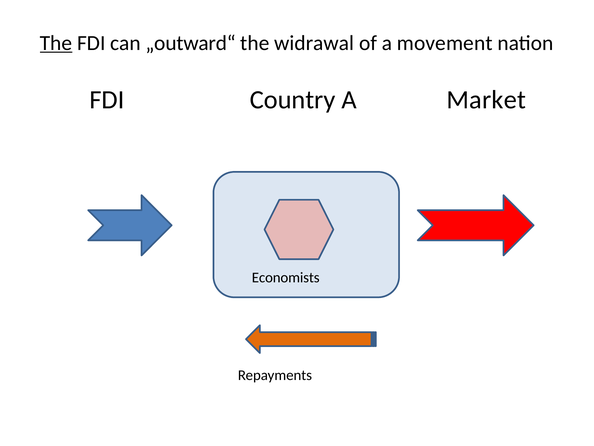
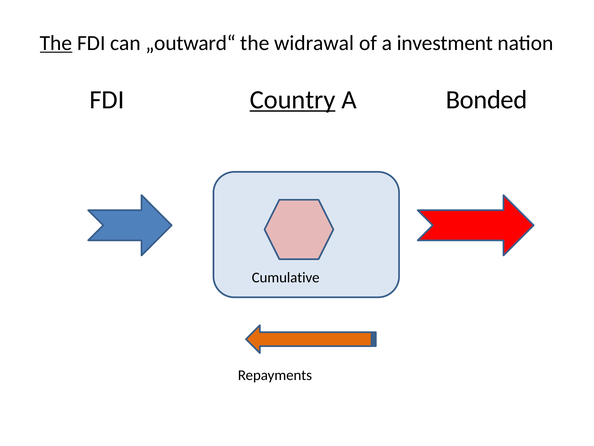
movement: movement -> investment
Country underline: none -> present
Market: Market -> Bonded
Economists: Economists -> Cumulative
